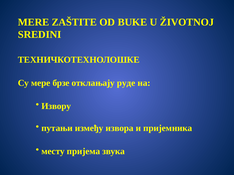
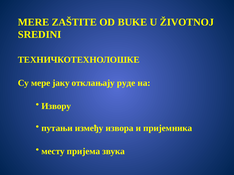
брзе: брзе -> јаку
